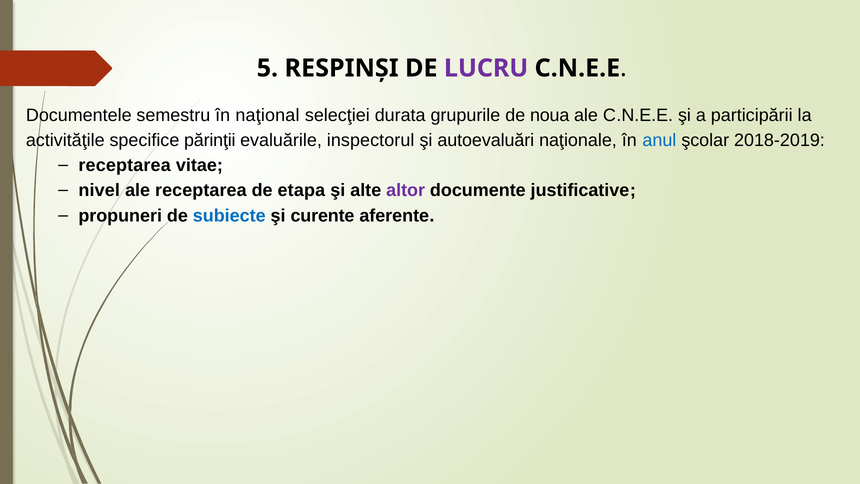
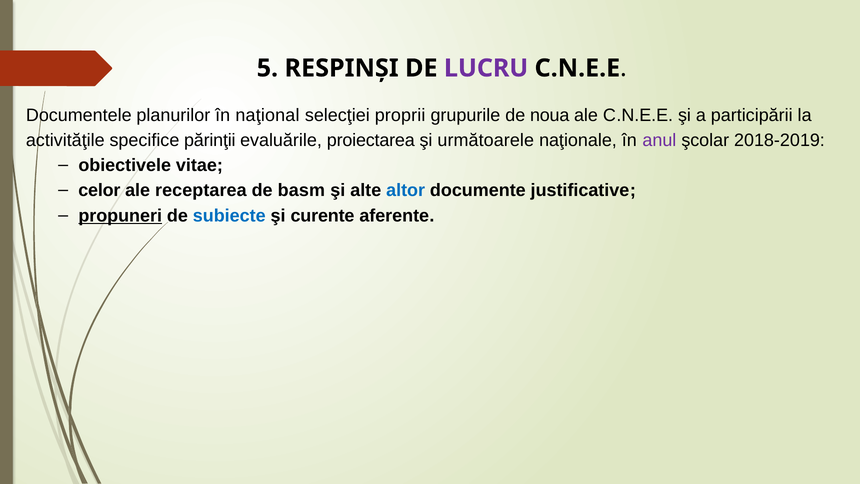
semestru: semestru -> planurilor
durata: durata -> proprii
inspectorul: inspectorul -> proiectarea
autoevaluări: autoevaluări -> următoarele
anul colour: blue -> purple
receptarea at (125, 165): receptarea -> obiectivele
nivel: nivel -> celor
etapa: etapa -> basm
altor colour: purple -> blue
propuneri underline: none -> present
